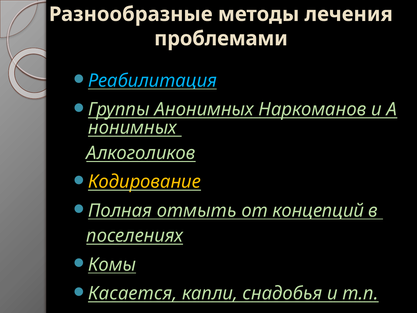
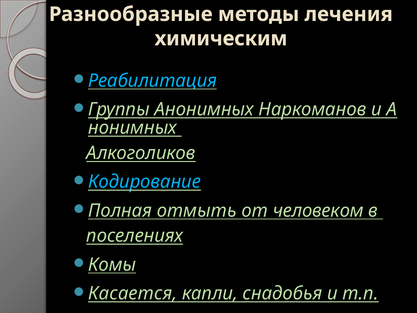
проблемами: проблемами -> химическим
Кодирование colour: yellow -> light blue
концепций: концепций -> человеком
